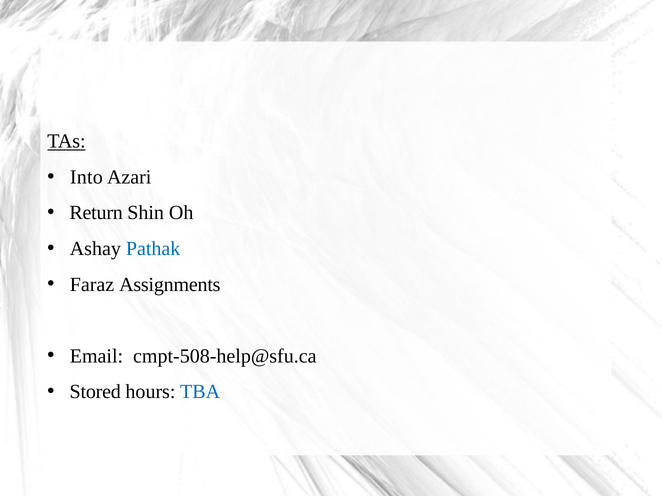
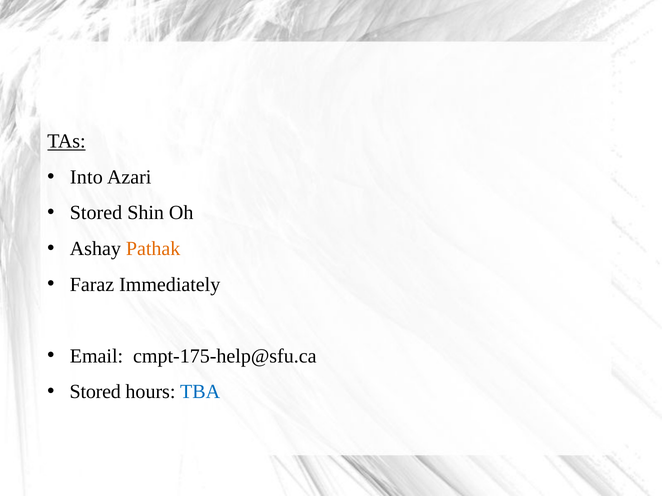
Return at (96, 213): Return -> Stored
Pathak colour: blue -> orange
Assignments: Assignments -> Immediately
cmpt-508-help@sfu.ca: cmpt-508-help@sfu.ca -> cmpt-175-help@sfu.ca
